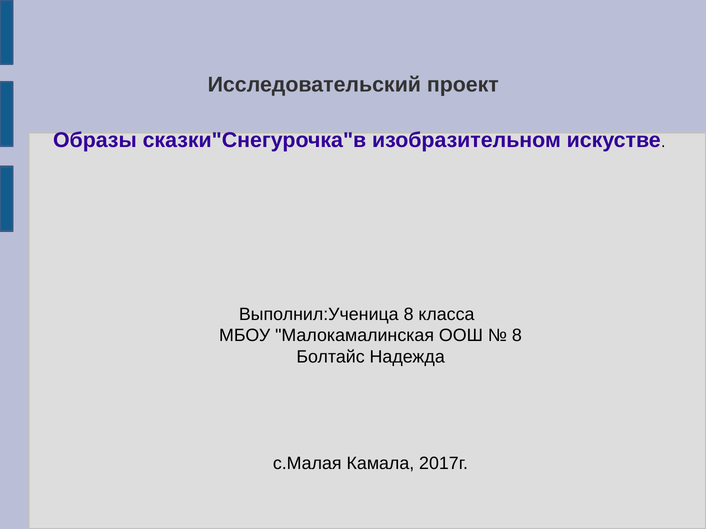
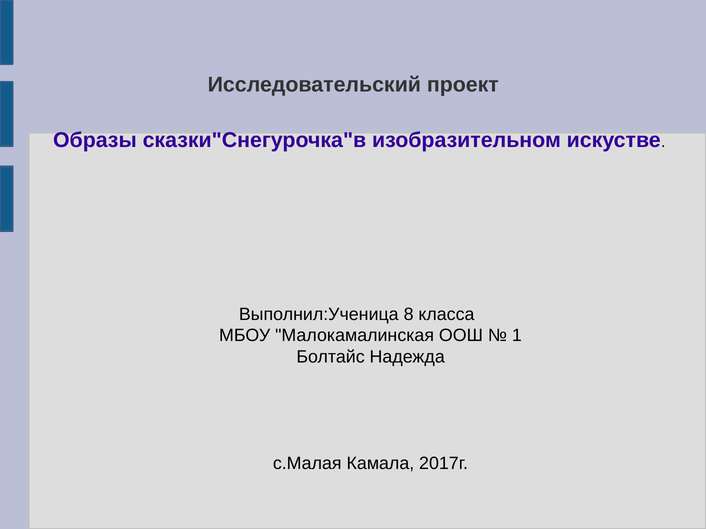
8 at (517, 336): 8 -> 1
